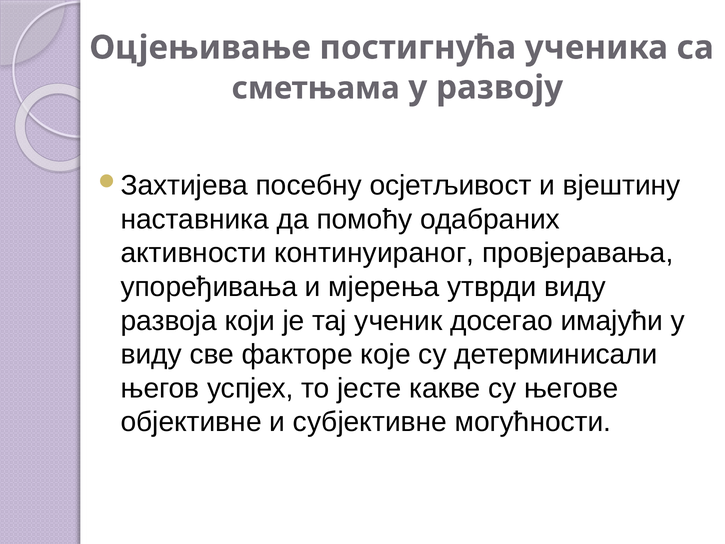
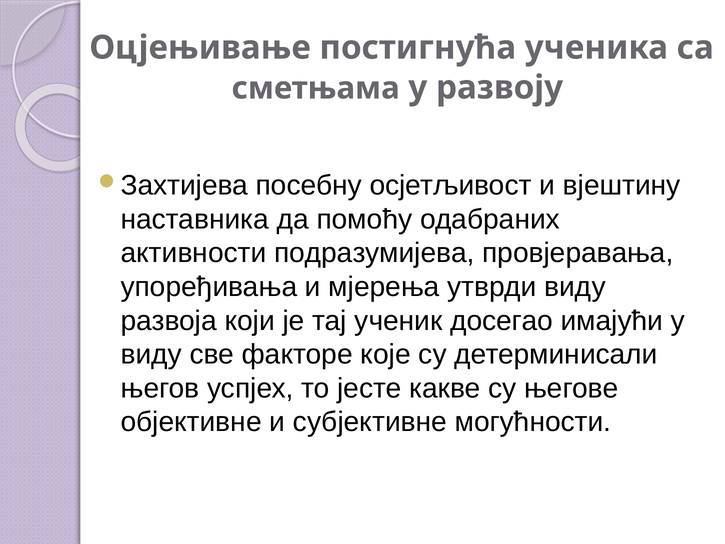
континуираног: континуираног -> подразумијева
